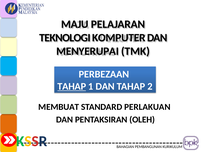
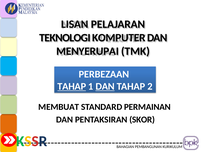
MAJU: MAJU -> LISAN
DAN at (105, 87) underline: none -> present
PERLAKUAN: PERLAKUAN -> PERMAINAN
OLEH: OLEH -> SKOR
